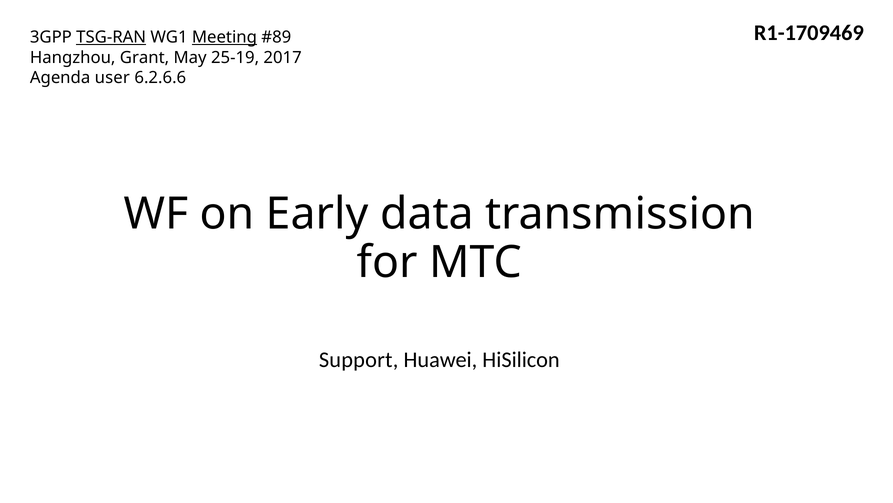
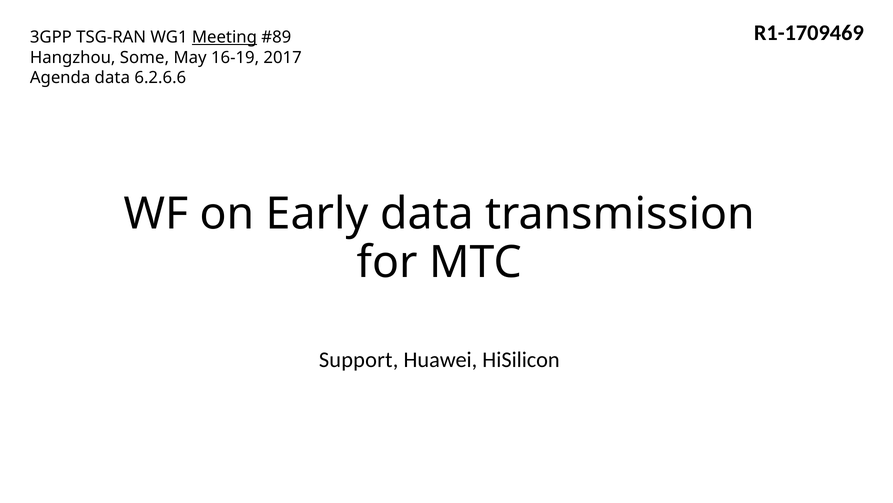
TSG-RAN underline: present -> none
Grant: Grant -> Some
25-19: 25-19 -> 16-19
Agenda user: user -> data
